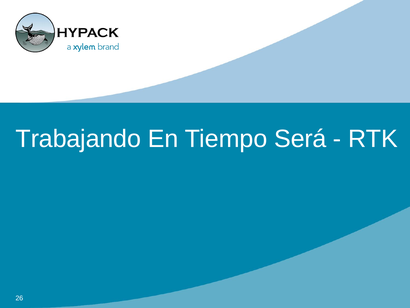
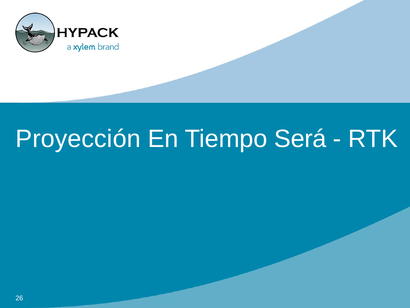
Trabajando: Trabajando -> Proyección
